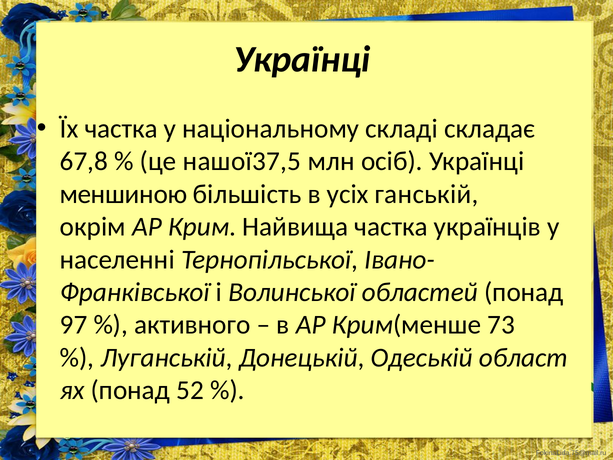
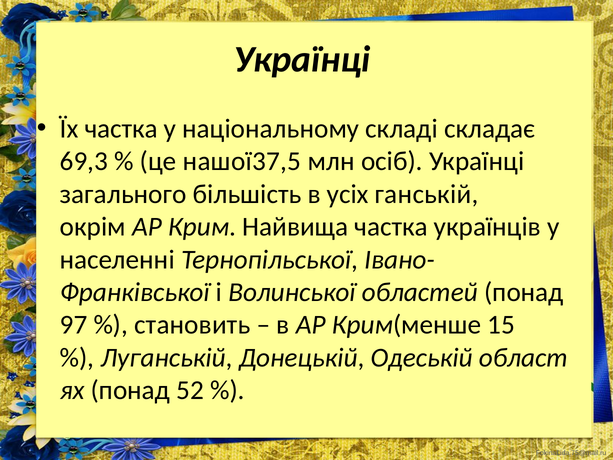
67,8: 67,8 -> 69,3
меншиною: меншиною -> загального
активного: активного -> становить
73: 73 -> 15
